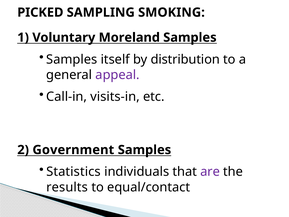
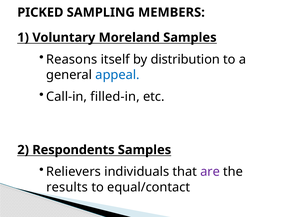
SMOKING: SMOKING -> MEMBERS
Samples at (72, 59): Samples -> Reasons
appeal colour: purple -> blue
visits-in: visits-in -> filled-in
Government: Government -> Respondents
Statistics: Statistics -> Relievers
